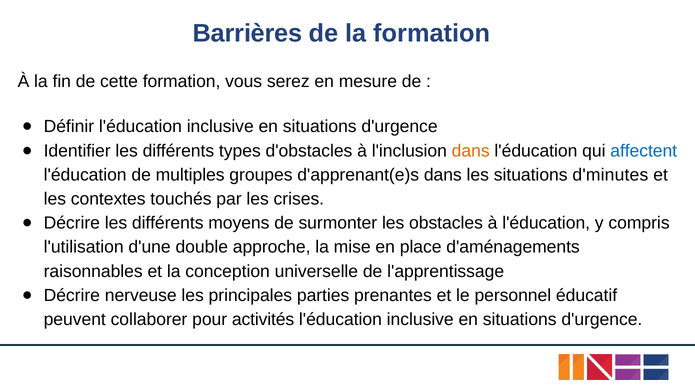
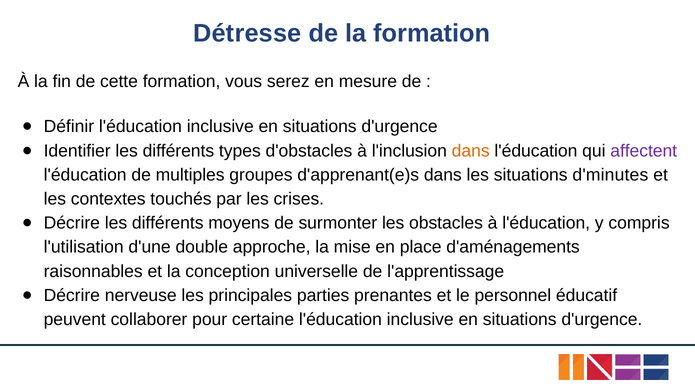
Barrières: Barrières -> Détresse
affectent colour: blue -> purple
activités: activités -> certaine
